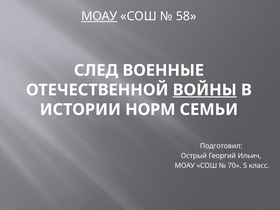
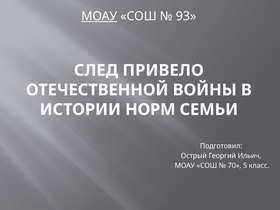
58: 58 -> 93
ВОЕННЫЕ: ВОЕННЫЕ -> ПРИВЕЛО
ВОЙНЫ underline: present -> none
